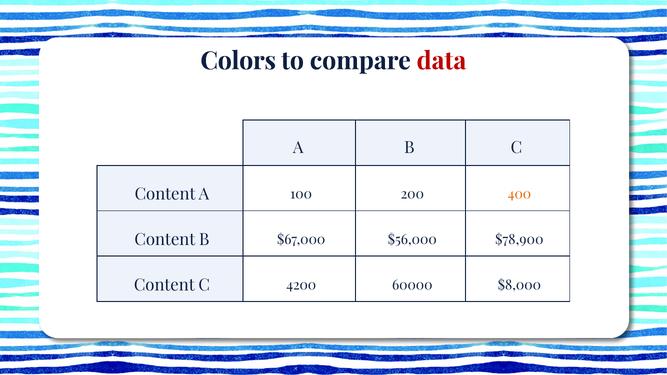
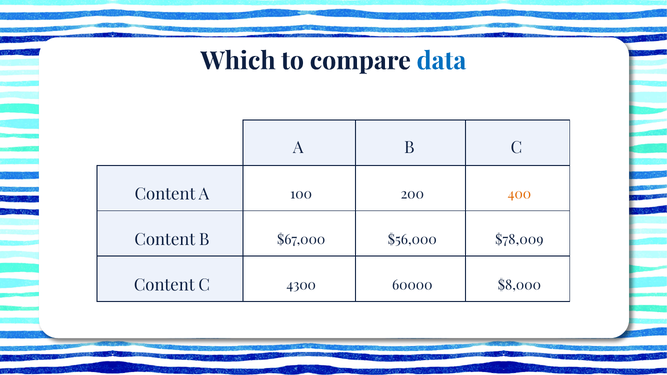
Colors: Colors -> Which
data colour: red -> blue
$78,900: $78,900 -> $78,009
4200: 4200 -> 4300
